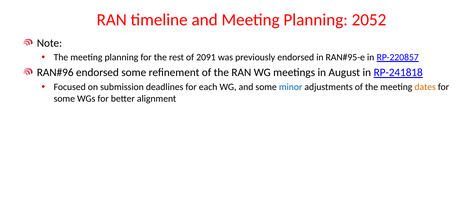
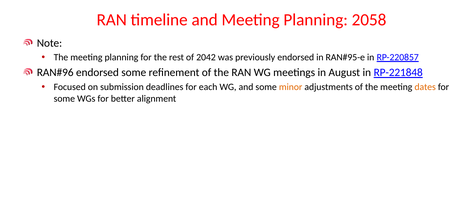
2052: 2052 -> 2058
2091: 2091 -> 2042
RP-241818: RP-241818 -> RP-221848
minor colour: blue -> orange
